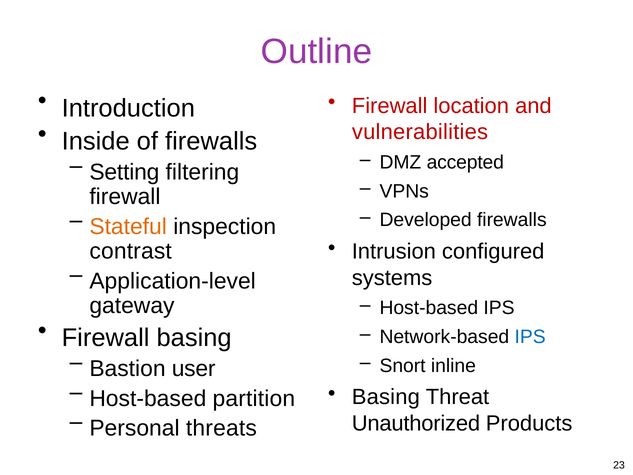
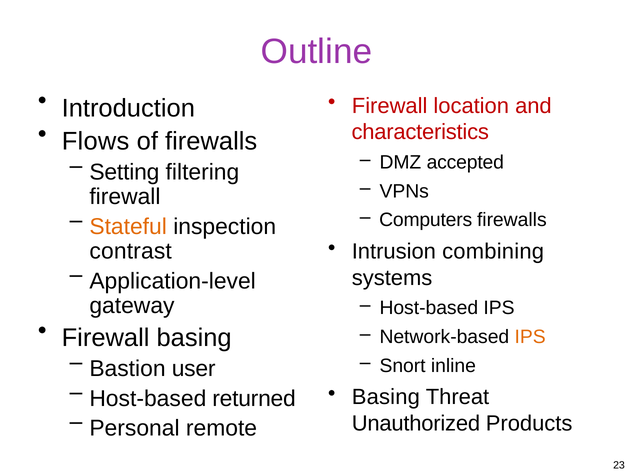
vulnerabilities: vulnerabilities -> characteristics
Inside: Inside -> Flows
Developed: Developed -> Computers
configured: configured -> combining
IPS at (530, 337) colour: blue -> orange
partition: partition -> returned
threats: threats -> remote
